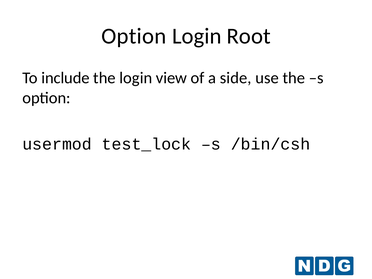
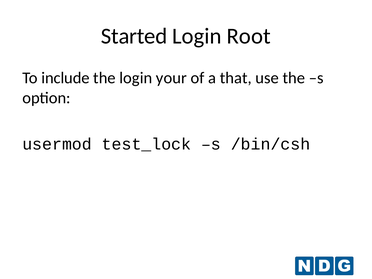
Option at (134, 36): Option -> Started
view: view -> your
side: side -> that
